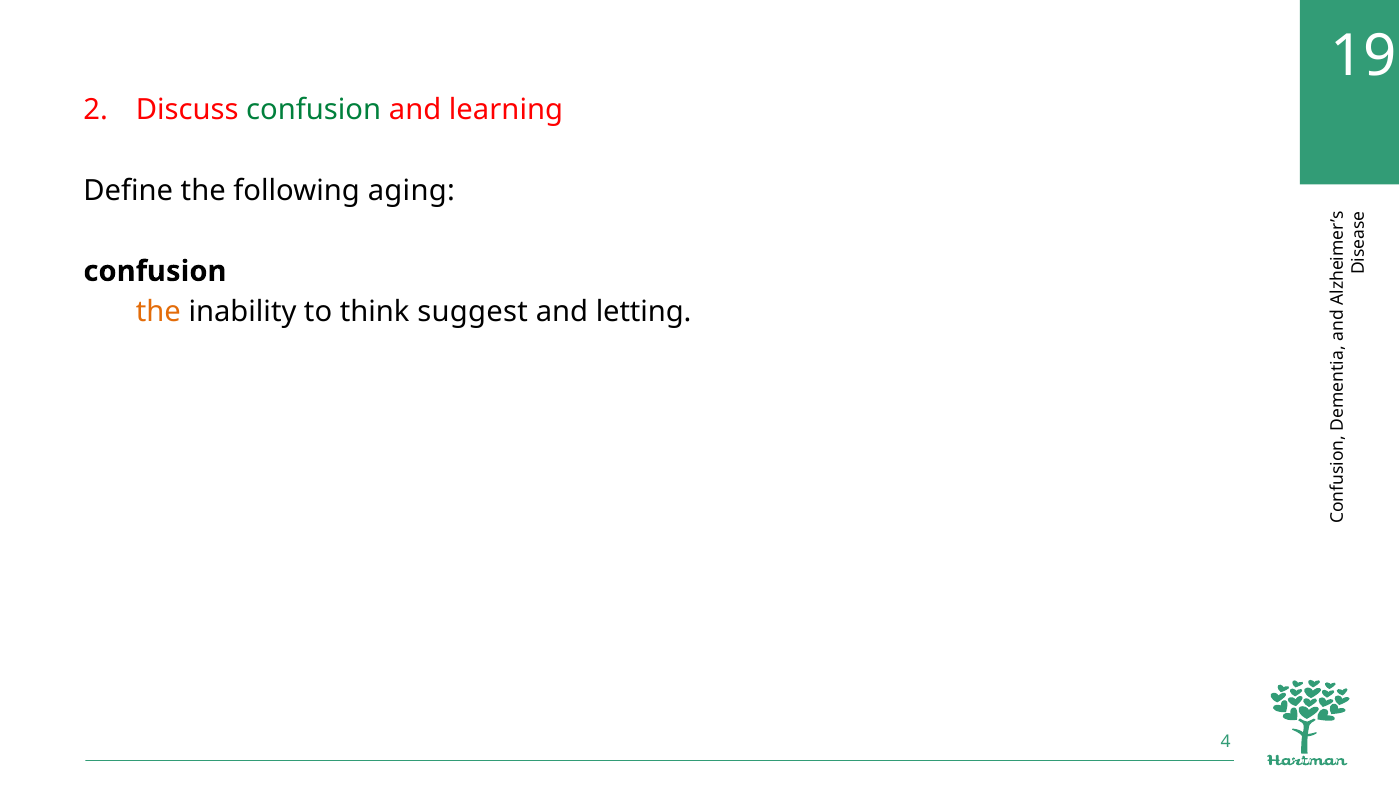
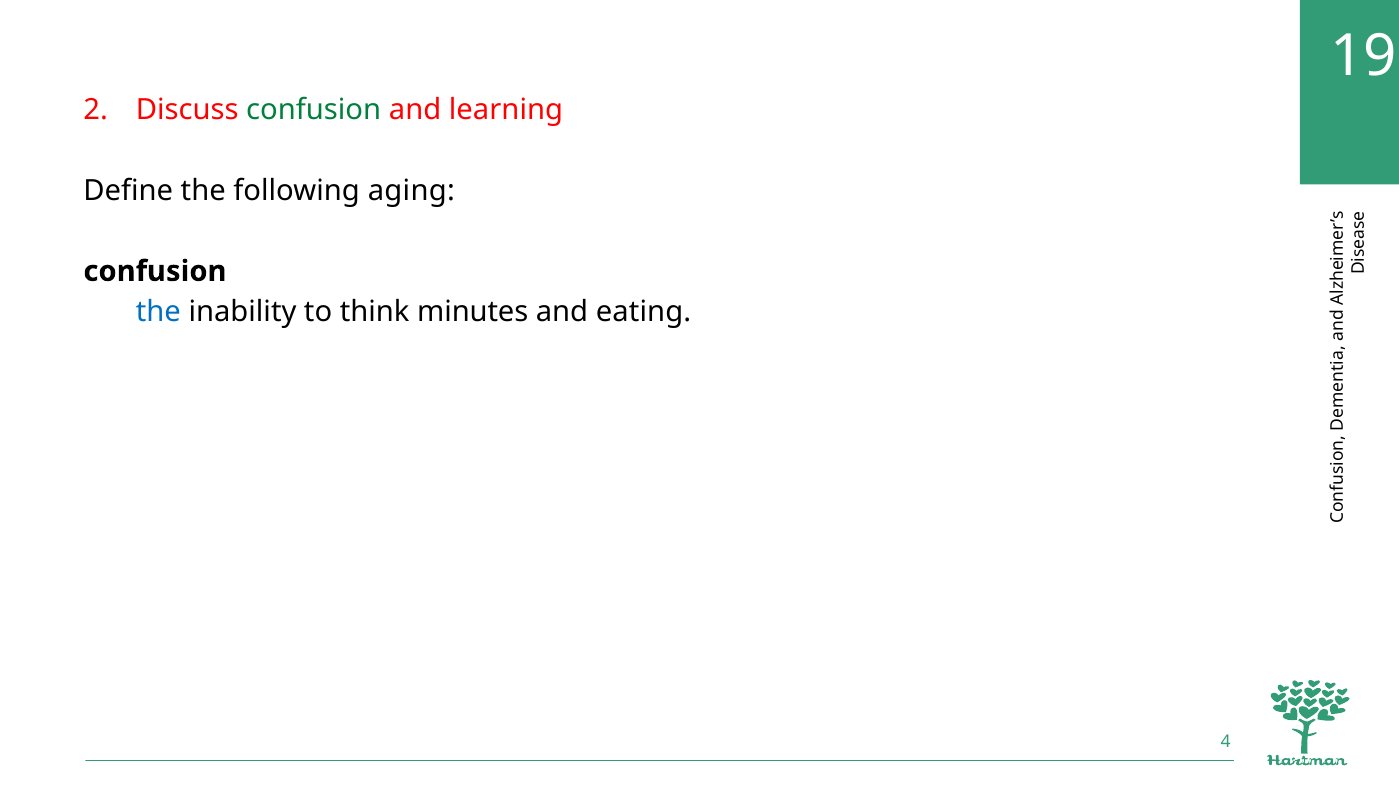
the at (158, 312) colour: orange -> blue
suggest: suggest -> minutes
letting: letting -> eating
